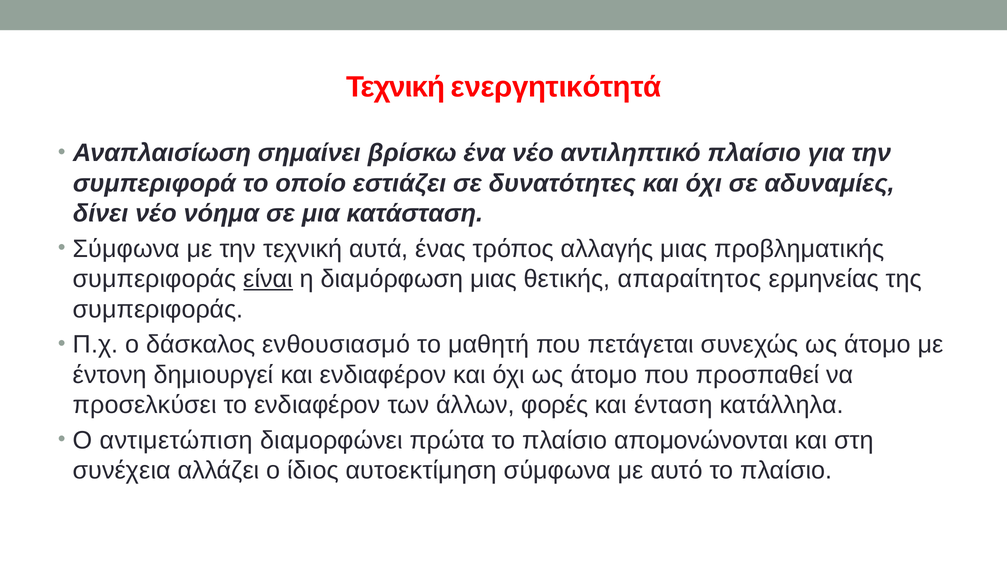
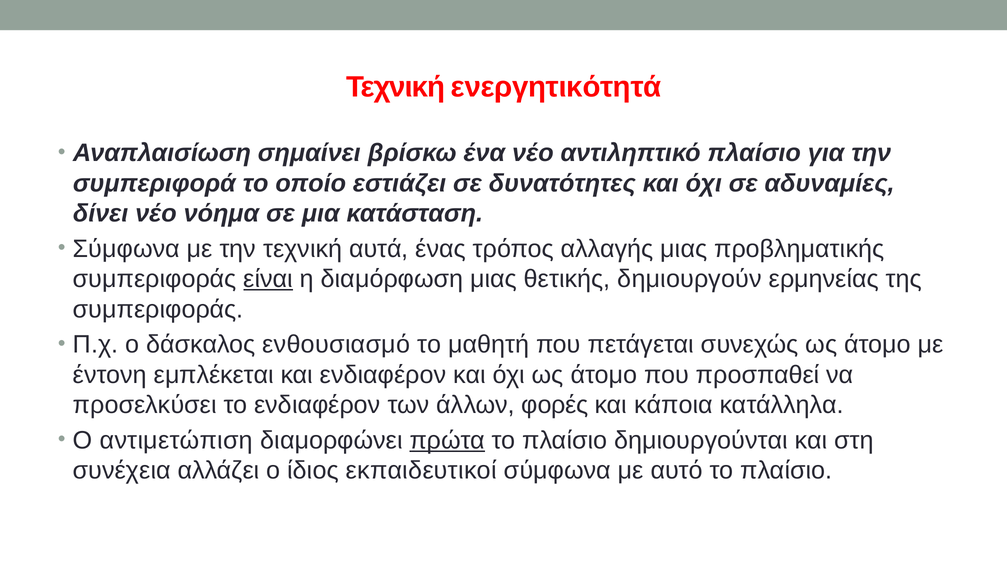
απαραίτητος: απαραίτητος -> δημιουργούν
δημιουργεί: δημιουργεί -> εμπλέκεται
ένταση: ένταση -> κάποια
πρώτα underline: none -> present
απομονώνονται: απομονώνονται -> δημιουργούνται
αυτοεκτίμηση: αυτοεκτίμηση -> εκπαιδευτικοί
